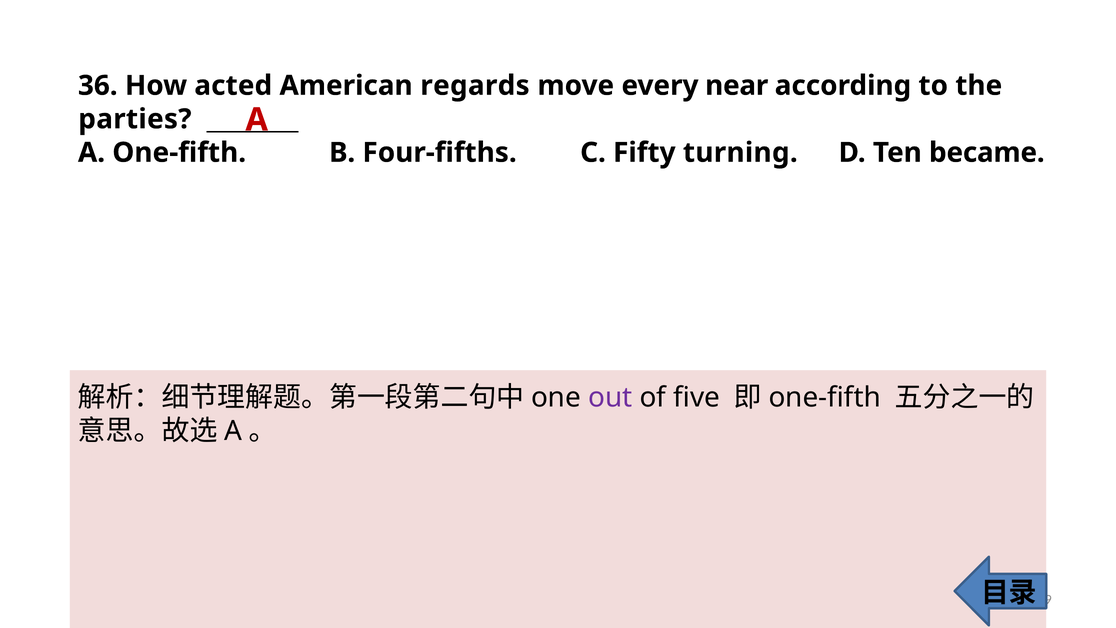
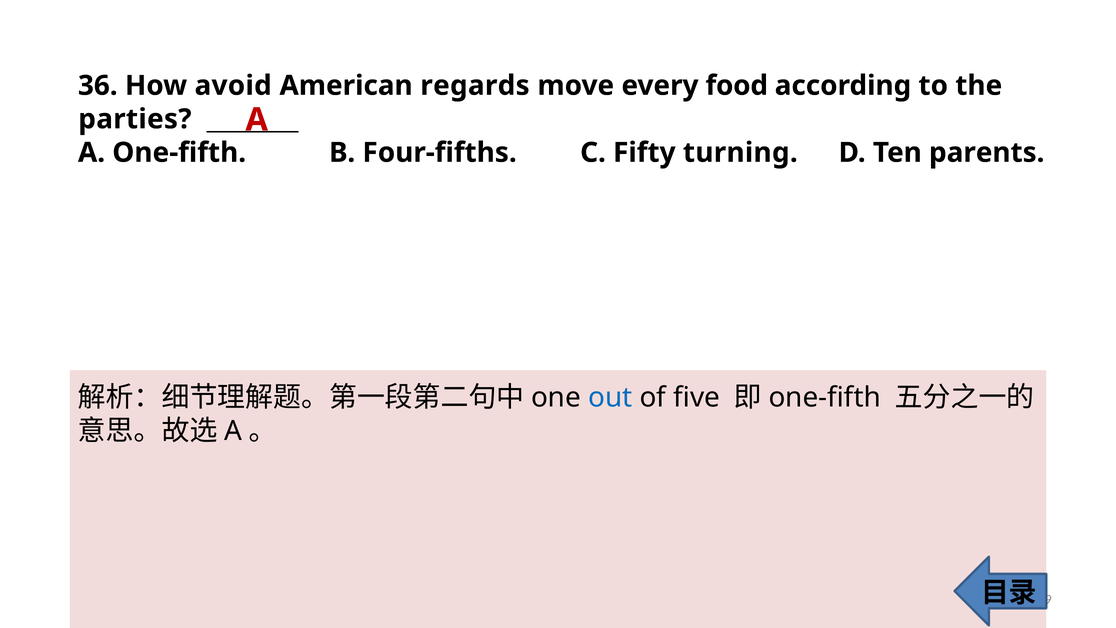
acted: acted -> avoid
near: near -> food
became: became -> parents
out colour: purple -> blue
